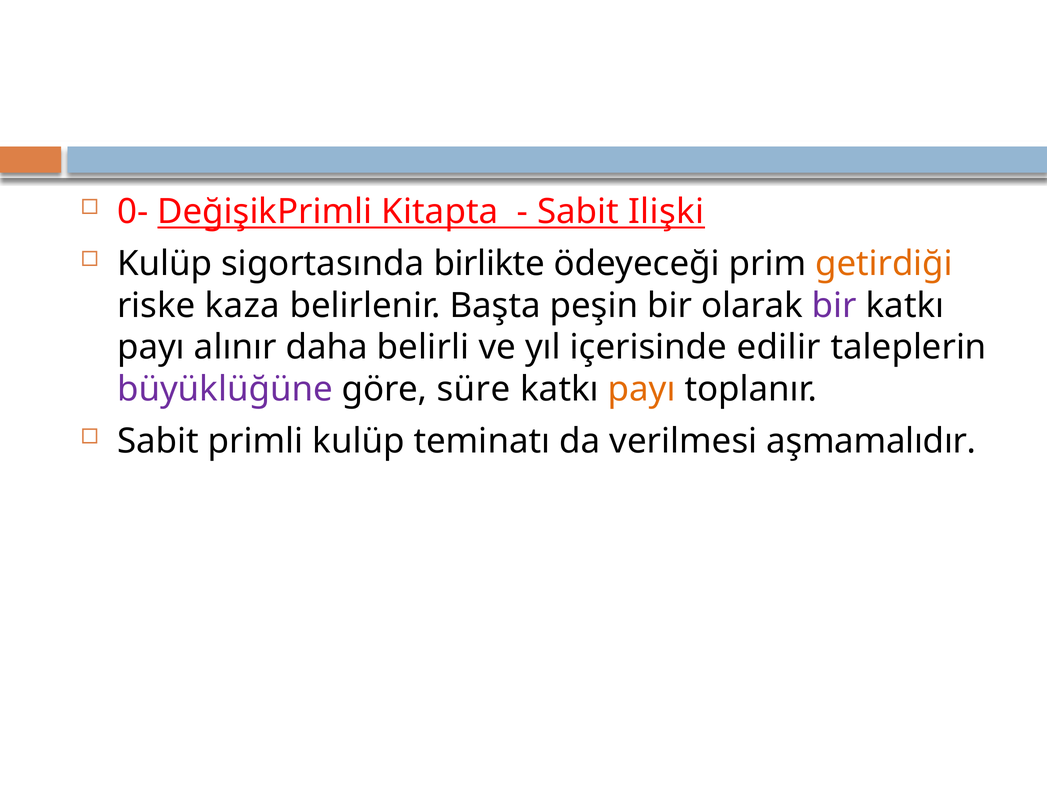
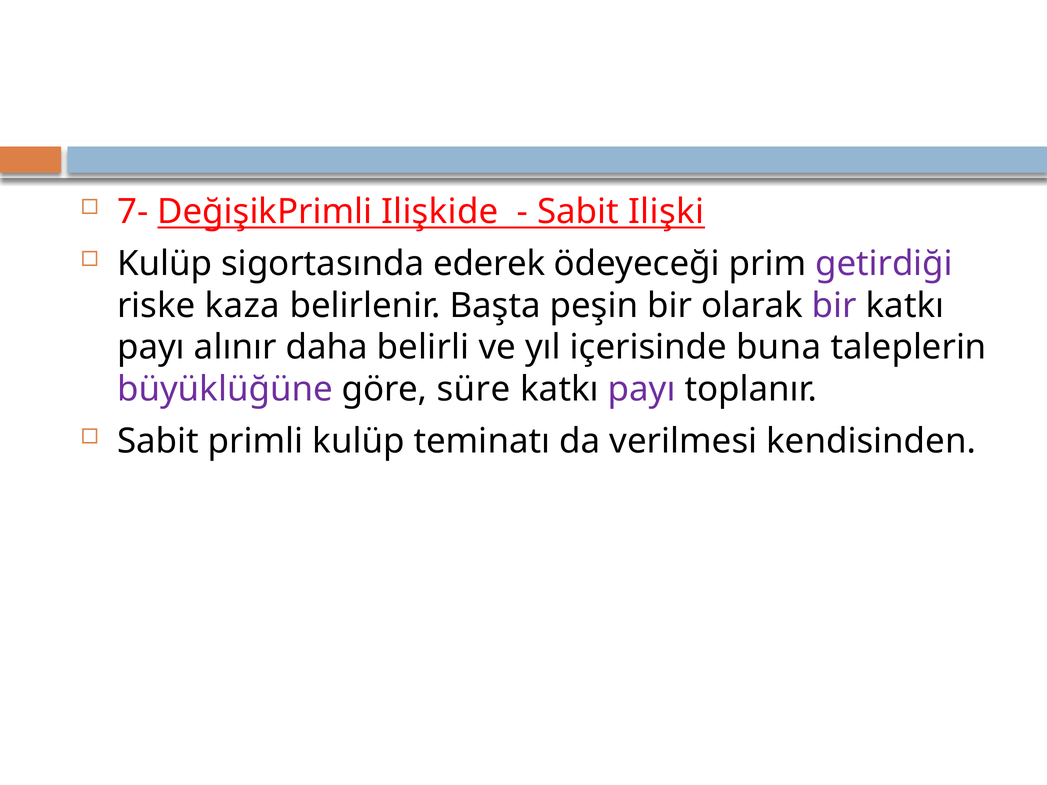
0-: 0- -> 7-
Kitapta: Kitapta -> Ilişkide
birlikte: birlikte -> ederek
getirdiği colour: orange -> purple
edilir: edilir -> buna
payı at (642, 389) colour: orange -> purple
aşmamalıdır: aşmamalıdır -> kendisinden
